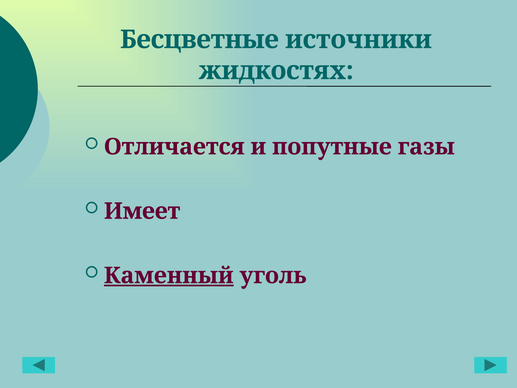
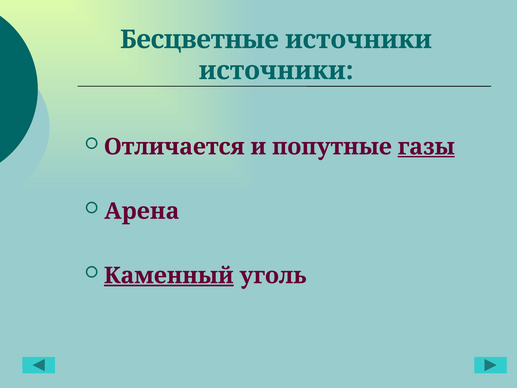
жидкостях at (276, 71): жидкостях -> источники
газы underline: none -> present
Имеет: Имеет -> Арена
